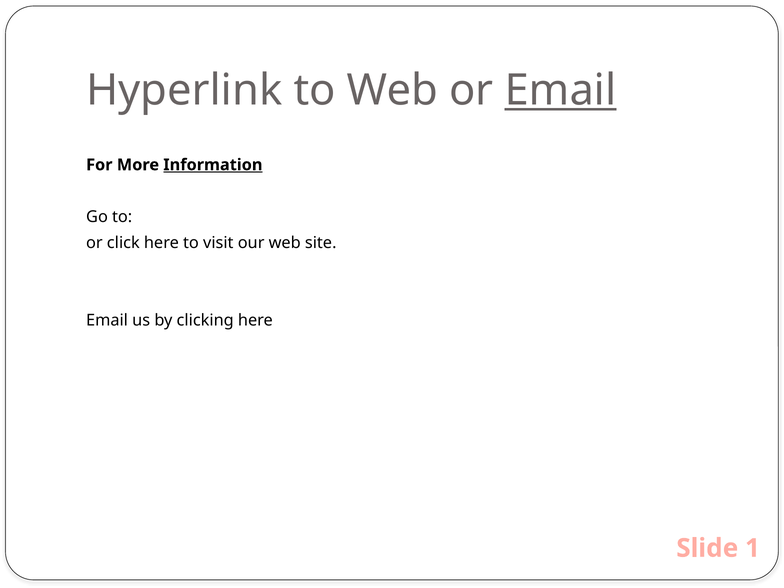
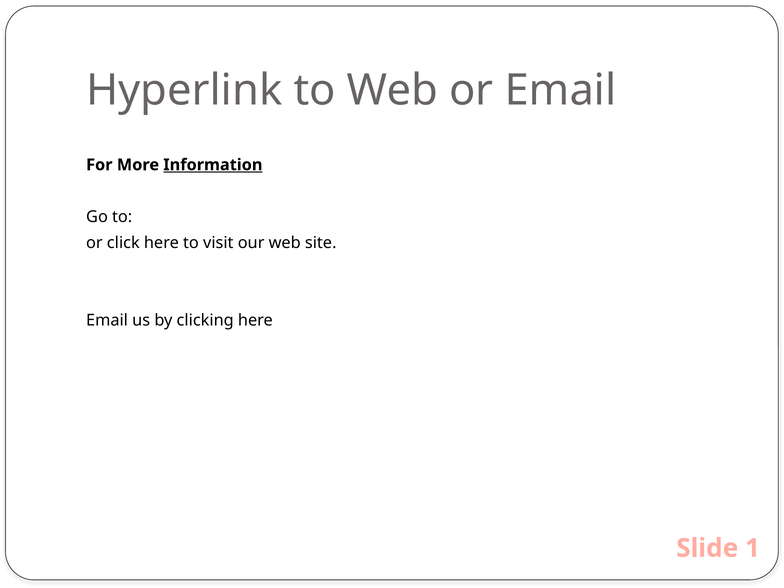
Email at (561, 91) underline: present -> none
